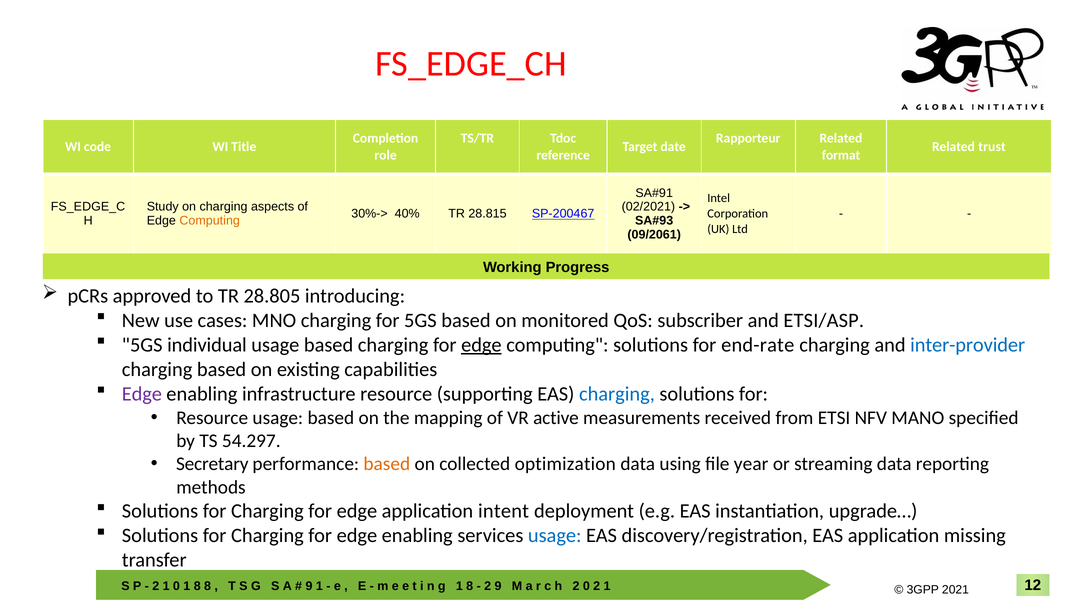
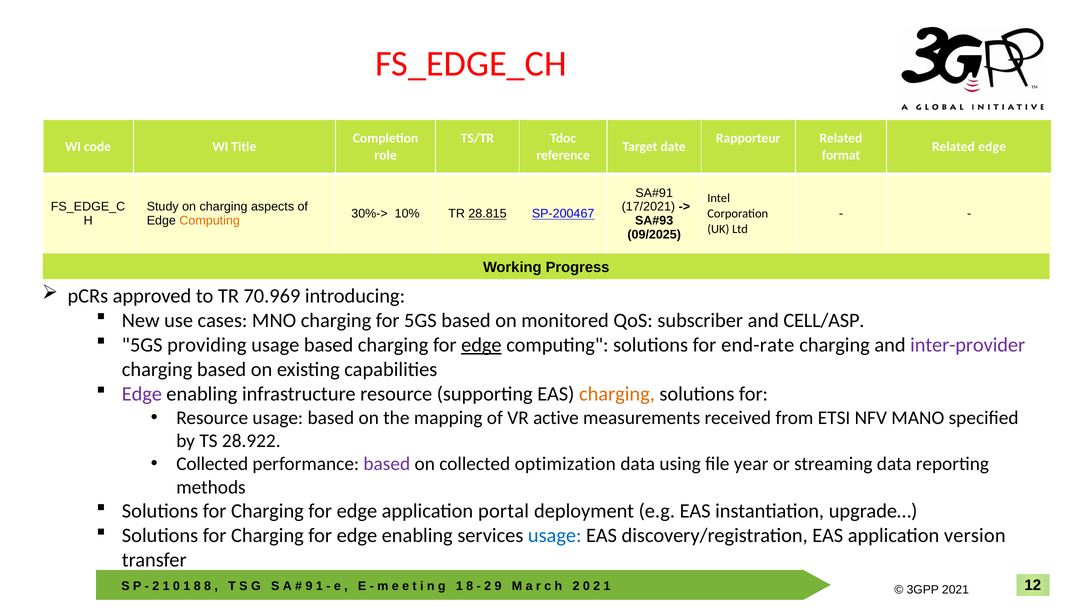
Related trust: trust -> edge
02/2021: 02/2021 -> 17/2021
40%: 40% -> 10%
28.815 underline: none -> present
09/2061: 09/2061 -> 09/2025
28.805: 28.805 -> 70.969
ETSI/ASP: ETSI/ASP -> CELL/ASP
individual: individual -> providing
inter-provider colour: blue -> purple
charging at (617, 394) colour: blue -> orange
54.297: 54.297 -> 28.922
Secretary at (212, 464): Secretary -> Collected
based at (387, 464) colour: orange -> purple
intent: intent -> portal
missing: missing -> version
